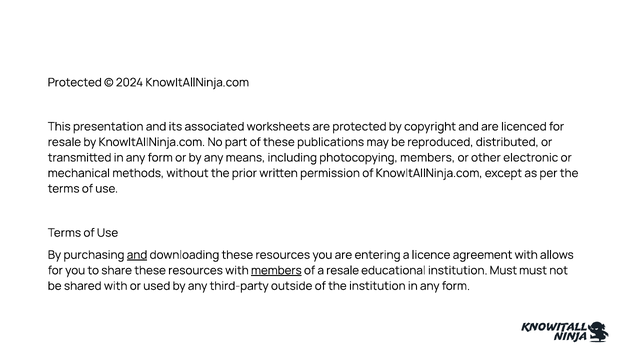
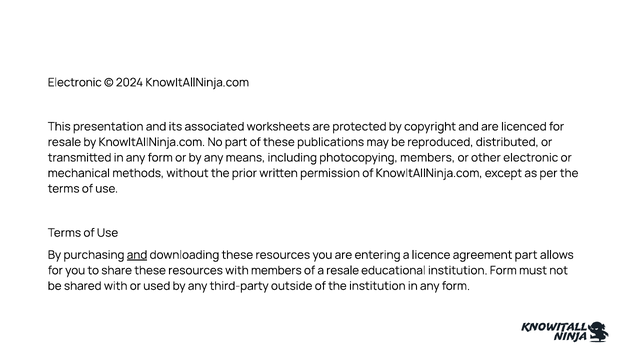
Protected at (75, 82): Protected -> Electronic
agreement with: with -> part
members at (276, 270) underline: present -> none
institution Must: Must -> Form
